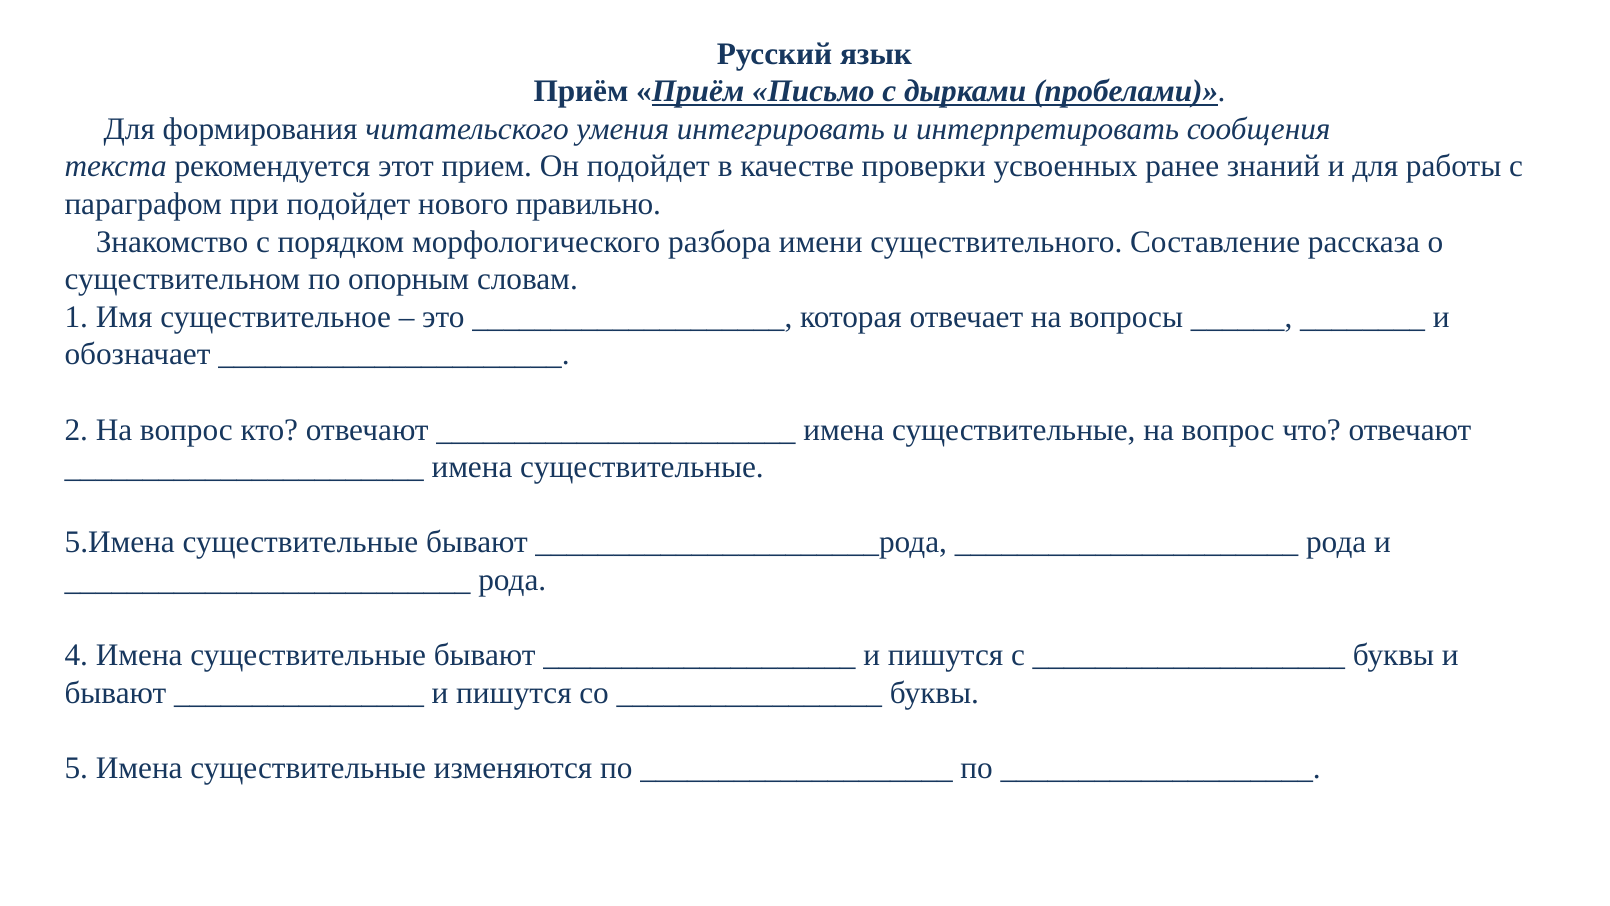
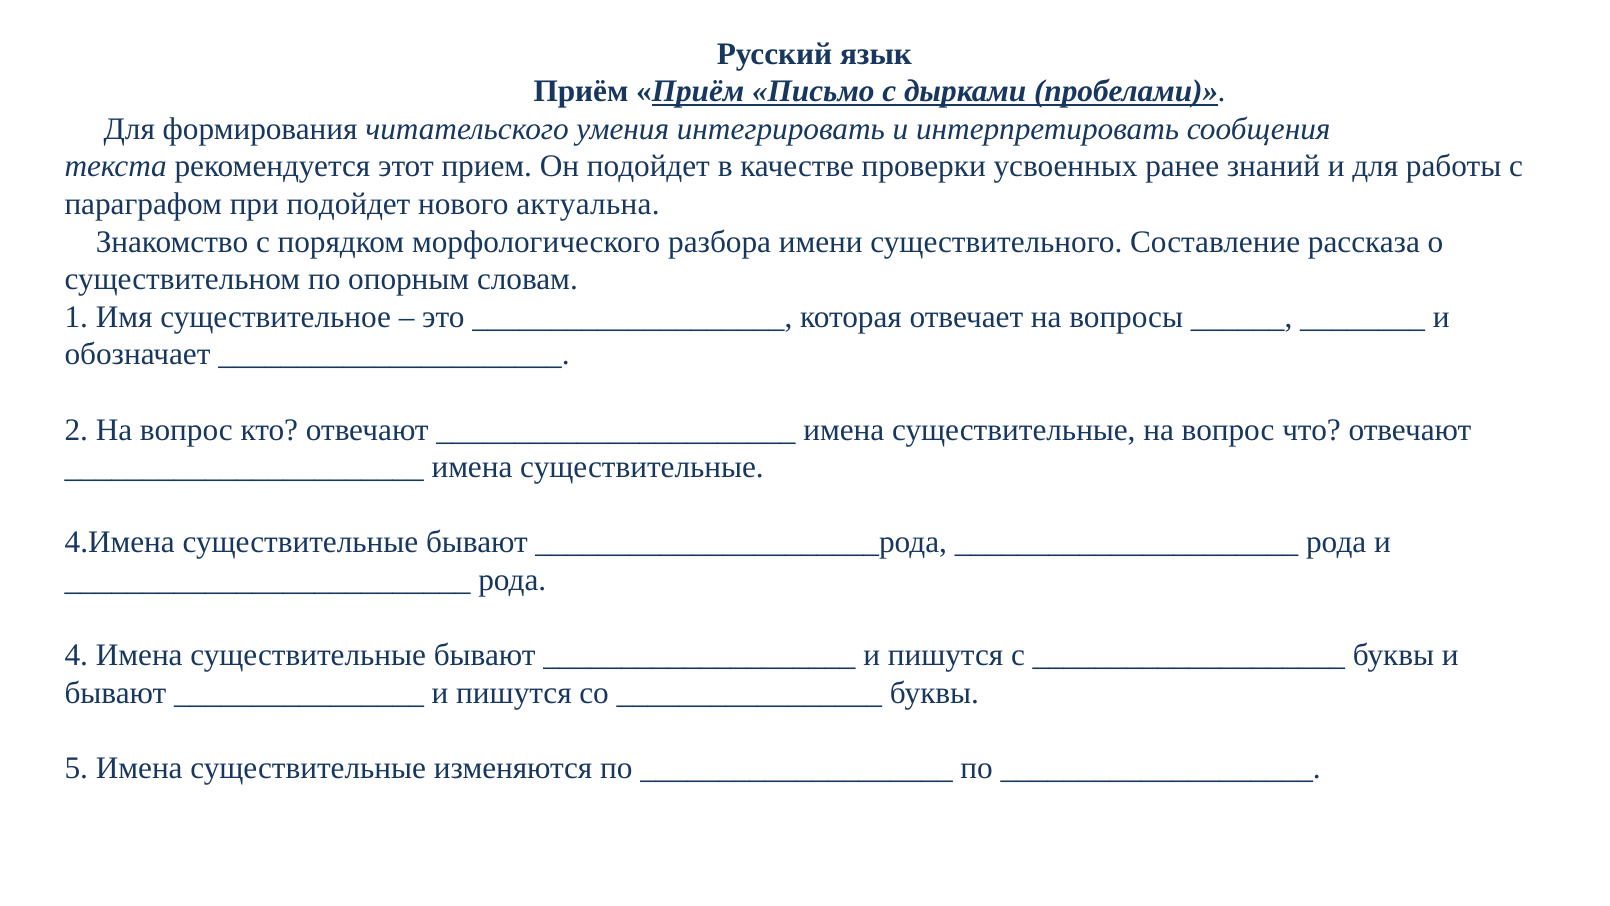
правильно: правильно -> актуальна
5.Имена: 5.Имена -> 4.Имена
